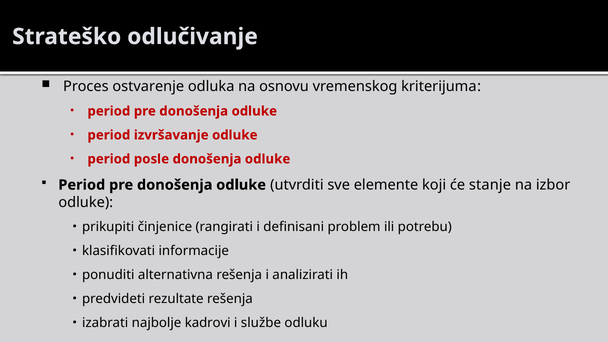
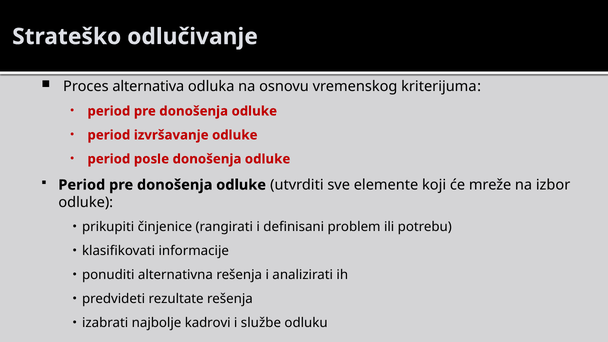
ostvarenje: ostvarenje -> alternativa
stanje: stanje -> mreže
